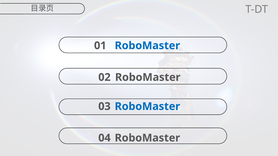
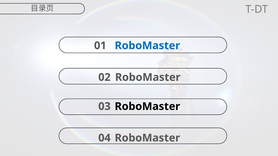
RoboMaster at (147, 107) colour: blue -> black
